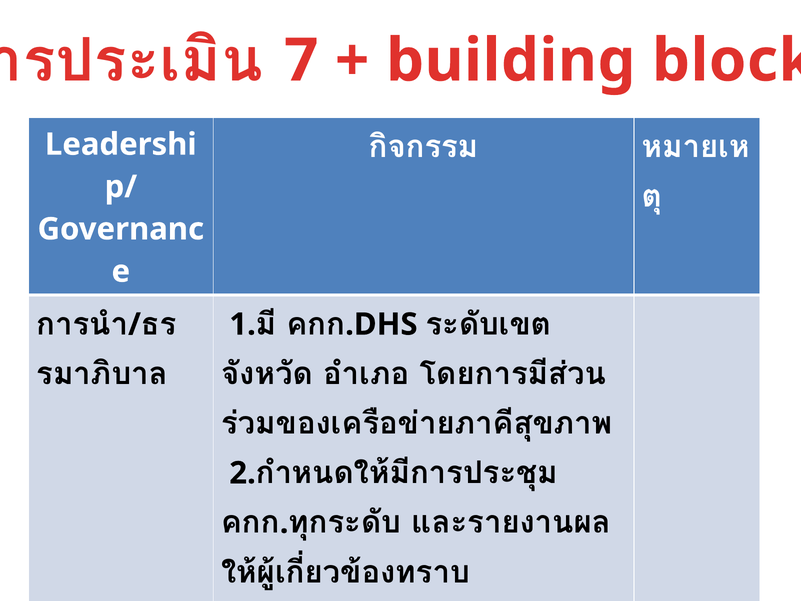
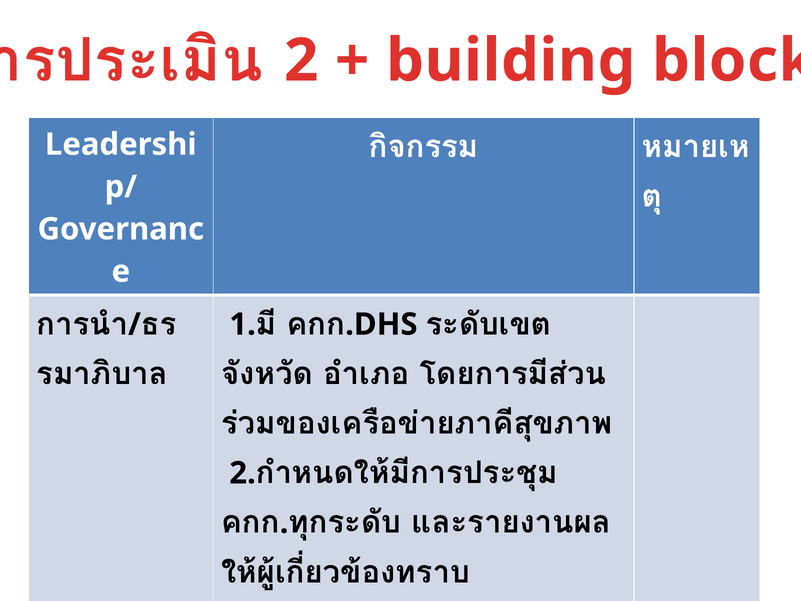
7 at (301, 61): 7 -> 2
